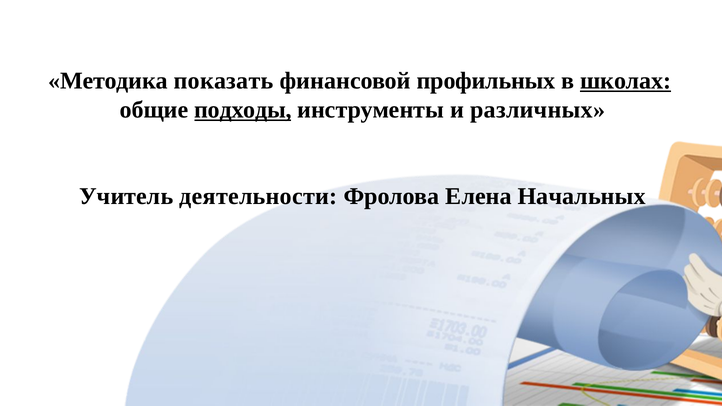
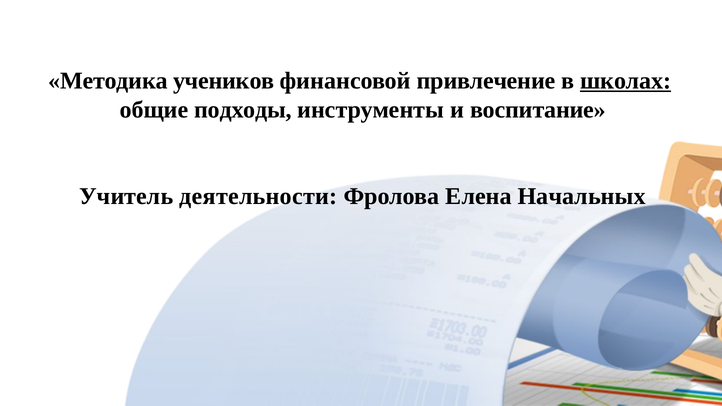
показать: показать -> учеников
профильных: профильных -> привлечение
подходы underline: present -> none
различных: различных -> воспитание
